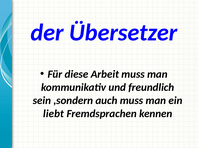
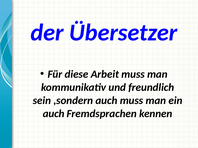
liebt at (53, 114): liebt -> auch
